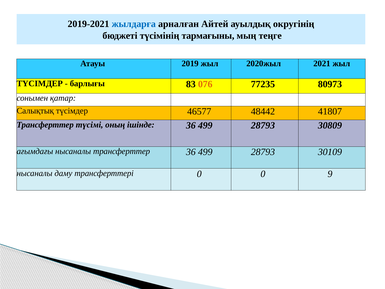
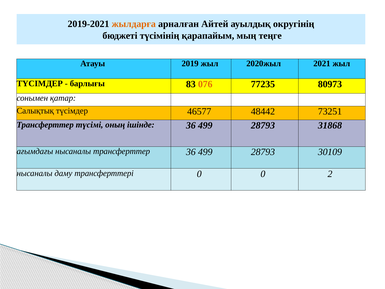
жылдарға colour: blue -> orange
тармағыны: тармағыны -> қарапайым
41807: 41807 -> 73251
30809: 30809 -> 31868
9: 9 -> 2
